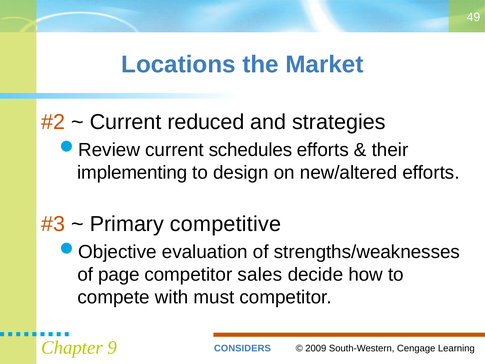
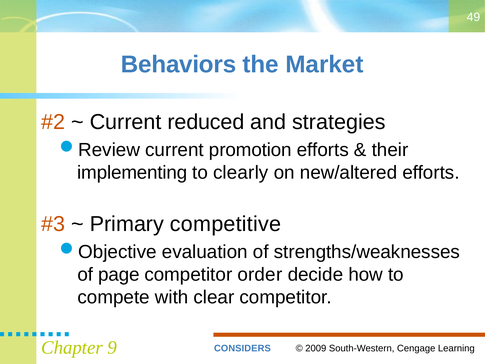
Locations: Locations -> Behaviors
schedules: schedules -> promotion
design: design -> clearly
sales: sales -> order
must: must -> clear
